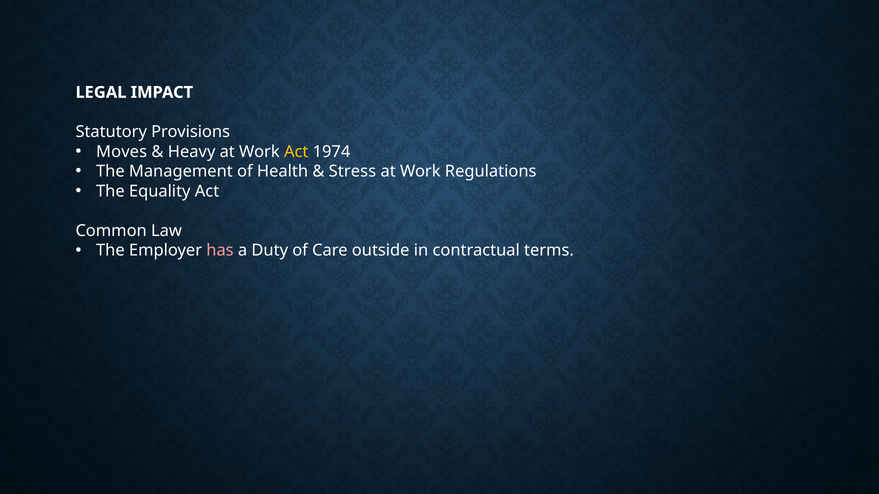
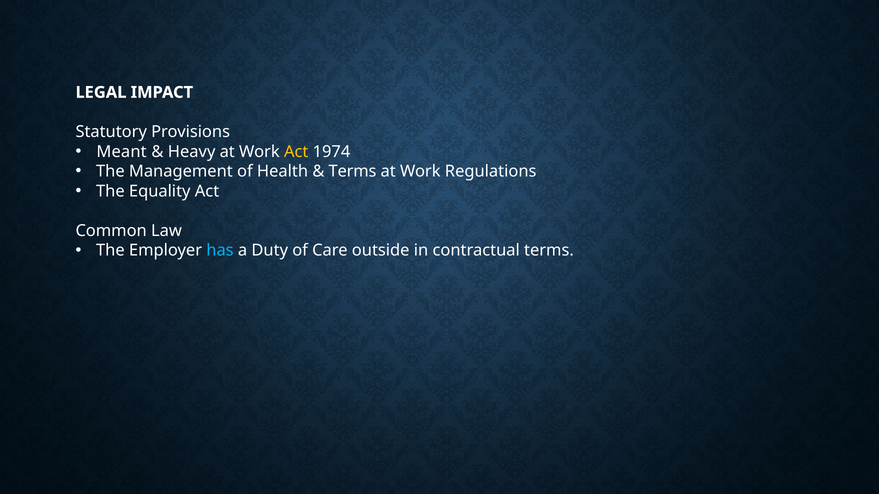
Moves: Moves -> Meant
Stress at (352, 172): Stress -> Terms
has colour: pink -> light blue
